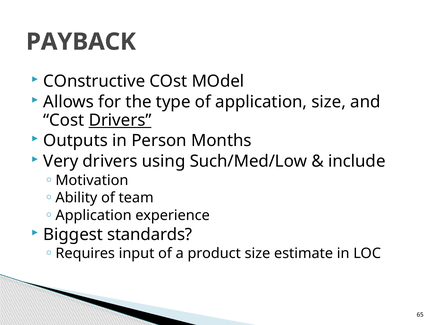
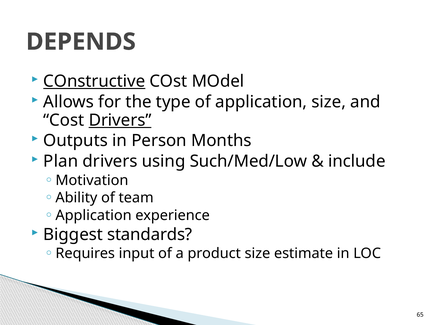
PAYBACK: PAYBACK -> DEPENDS
COnstructive underline: none -> present
Very: Very -> Plan
